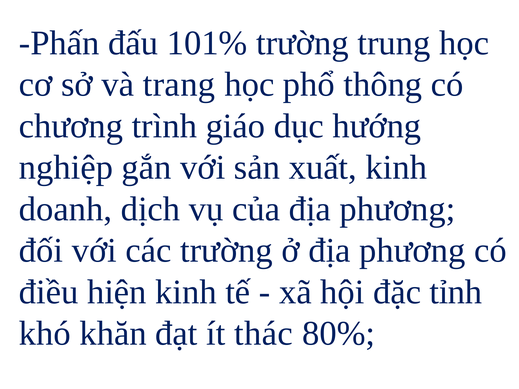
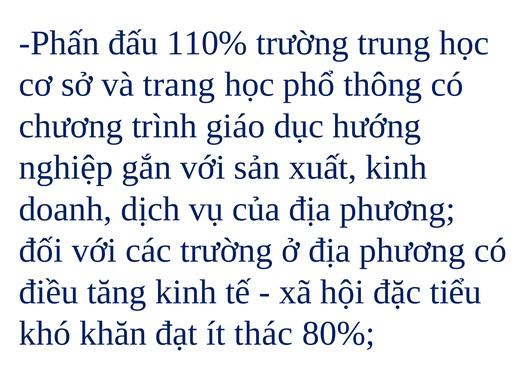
101%: 101% -> 110%
hiện: hiện -> tăng
tỉnh: tỉnh -> tiểu
